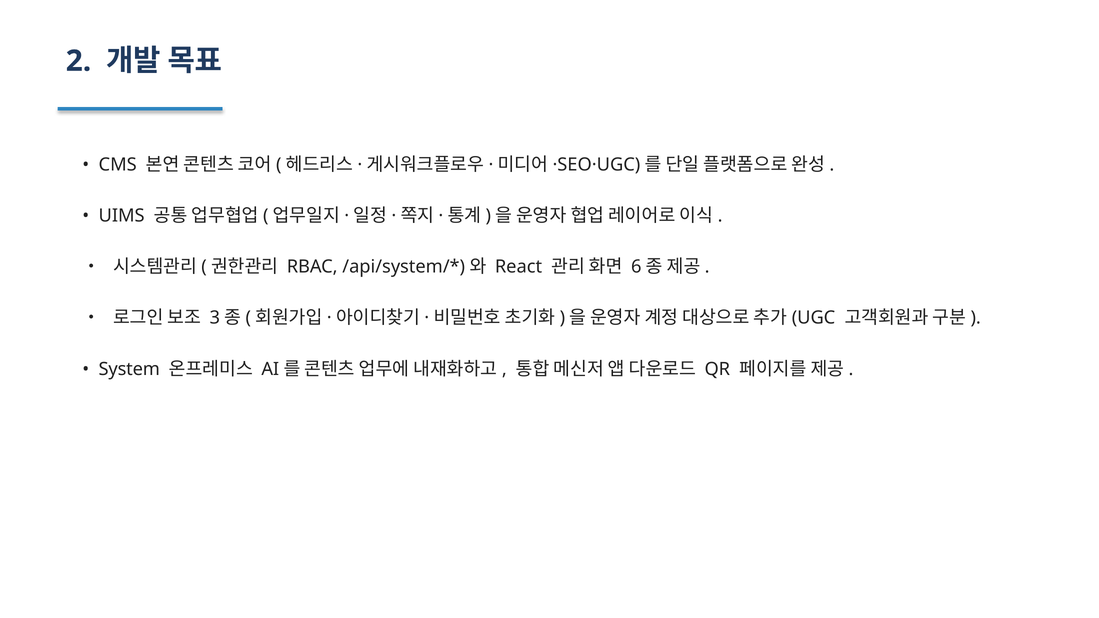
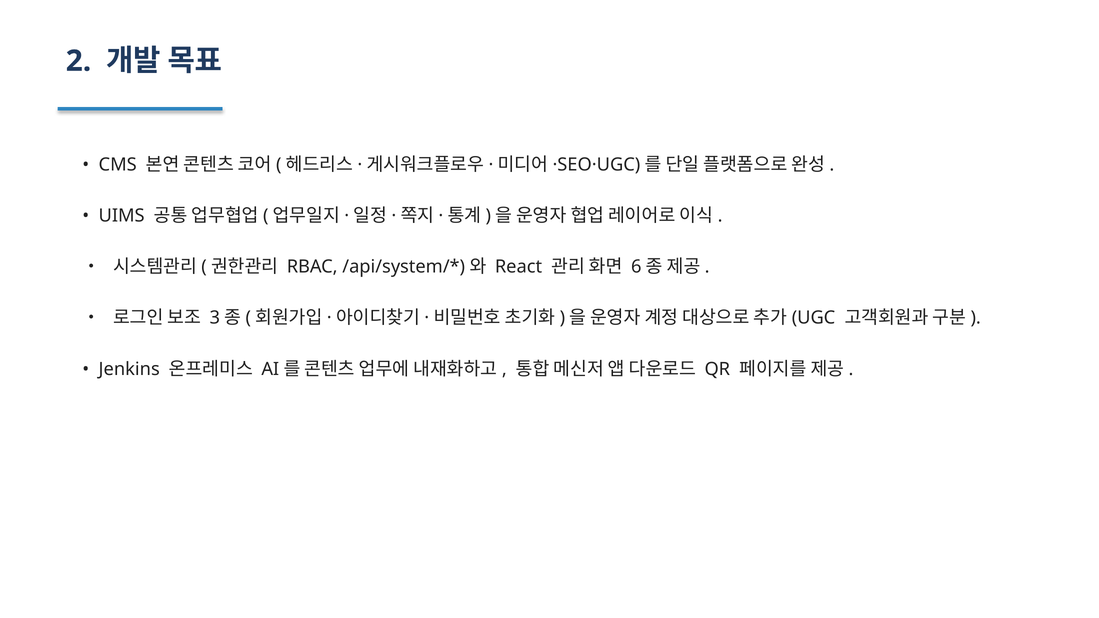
System: System -> Jenkins
